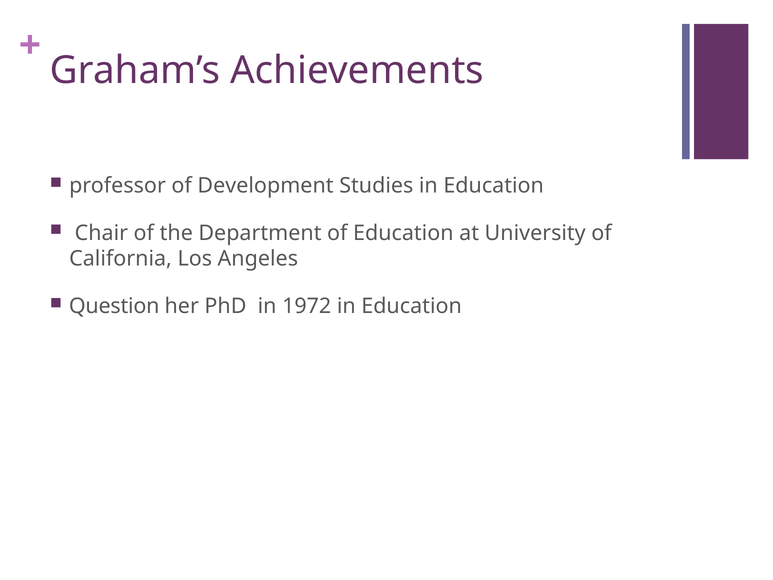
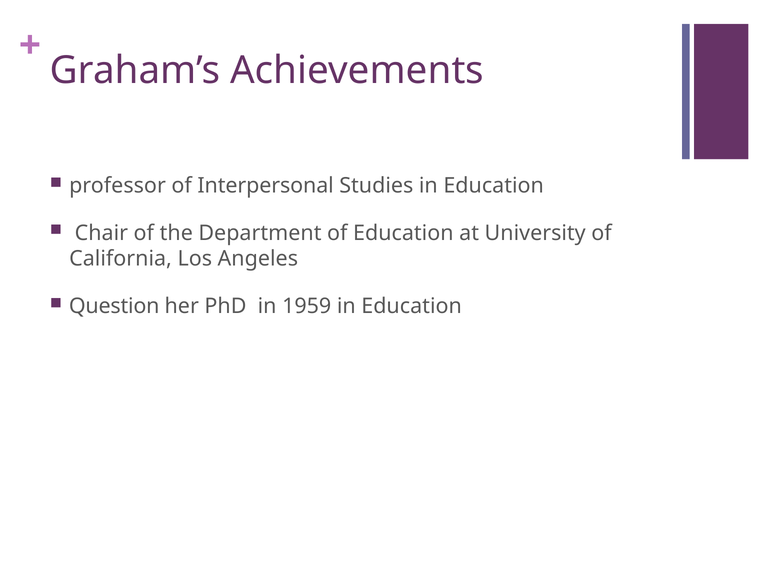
Development: Development -> Interpersonal
1972: 1972 -> 1959
